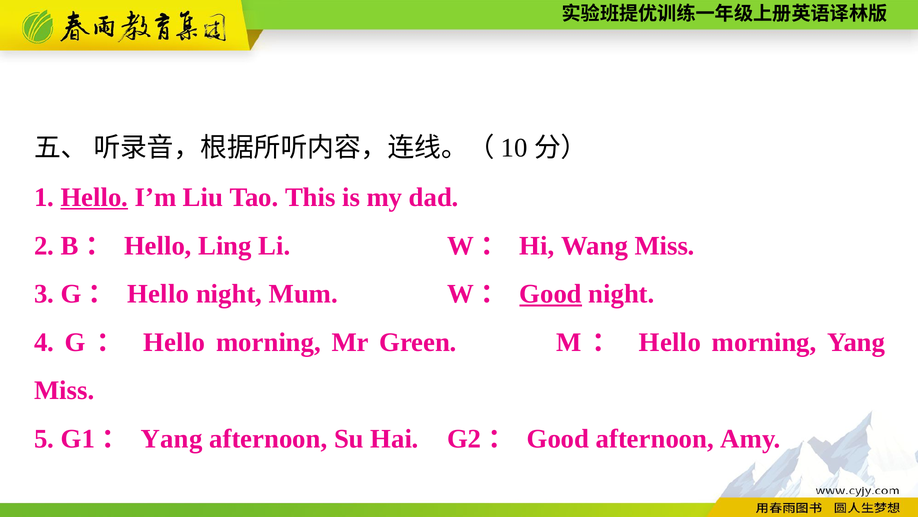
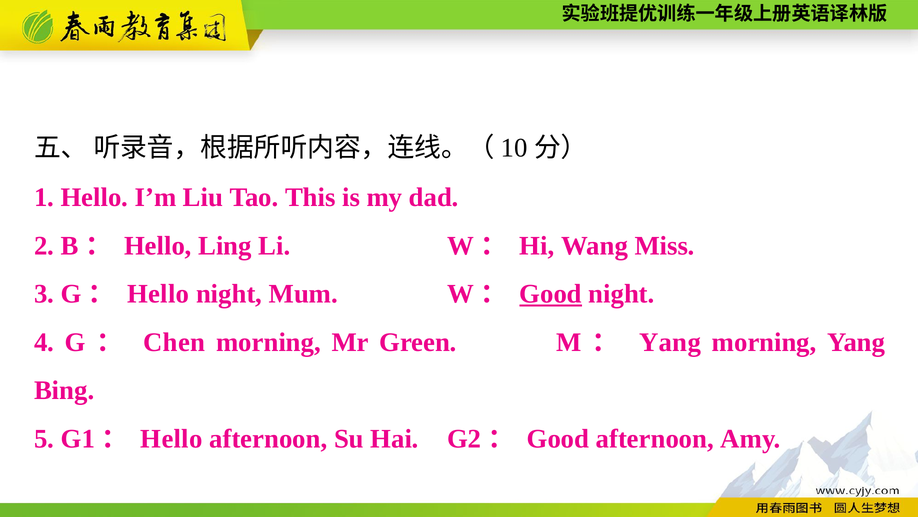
Hello at (94, 197) underline: present -> none
Hello at (174, 342): Hello -> Chen
Hello at (670, 342): Hello -> Yang
Miss at (64, 390): Miss -> Bing
Yang at (171, 438): Yang -> Hello
